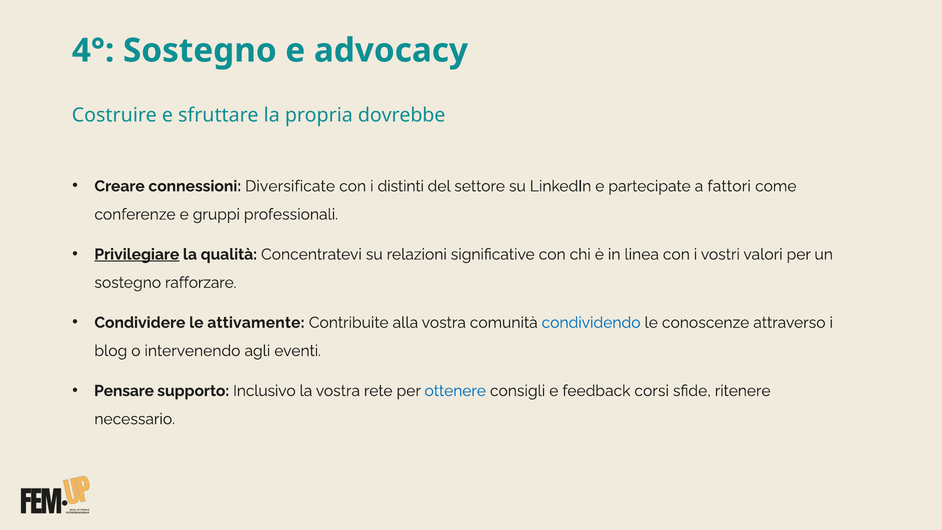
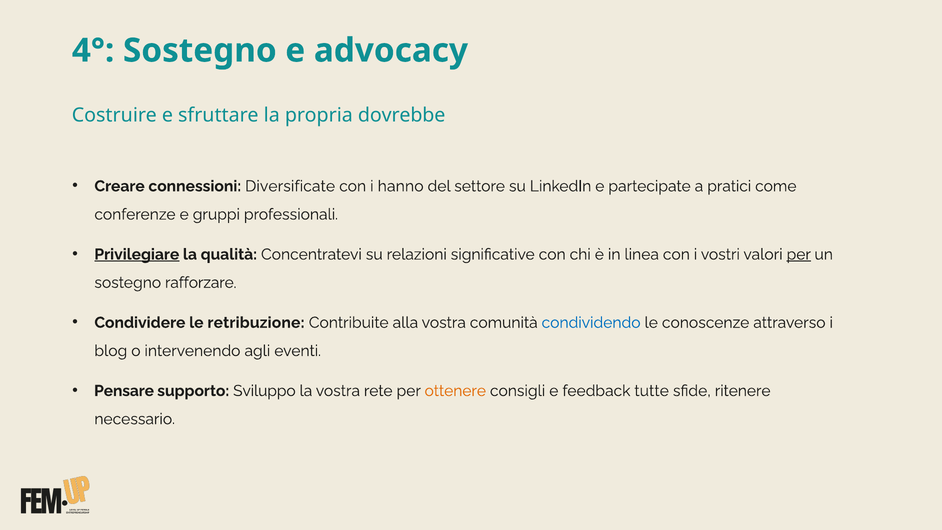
distinti: distinti -> hanno
fattori: fattori -> pratici
per at (799, 254) underline: none -> present
attivamente: attivamente -> retribuzione
Inclusivo: Inclusivo -> Sviluppo
ottenere colour: blue -> orange
corsi: corsi -> tutte
